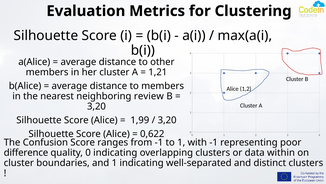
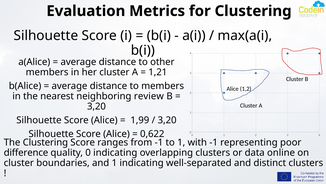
The Confusion: Confusion -> Clustering
within: within -> online
